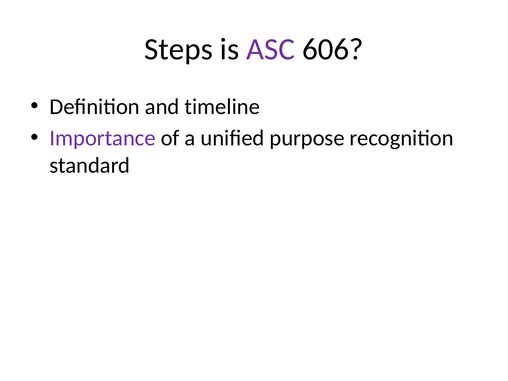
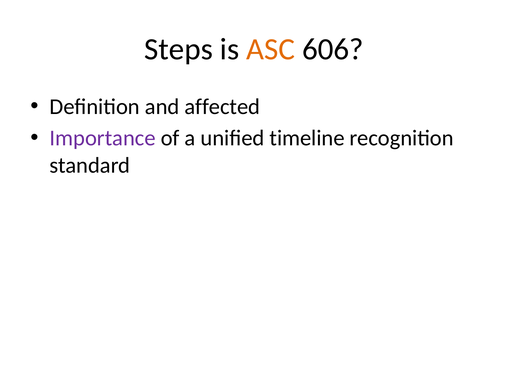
ASC colour: purple -> orange
timeline: timeline -> affected
purpose: purpose -> timeline
